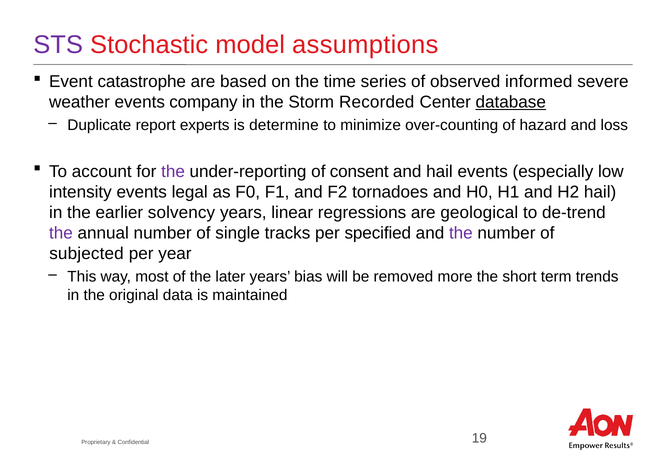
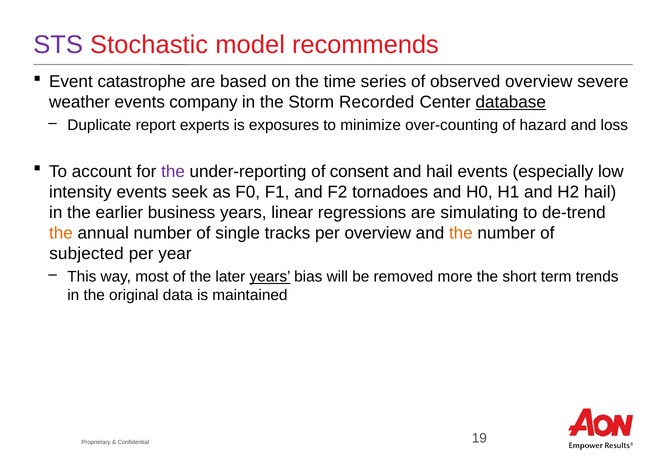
assumptions: assumptions -> recommends
observed informed: informed -> overview
determine: determine -> exposures
legal: legal -> seek
solvency: solvency -> business
geological: geological -> simulating
the at (61, 233) colour: purple -> orange
per specified: specified -> overview
the at (461, 233) colour: purple -> orange
years at (270, 277) underline: none -> present
